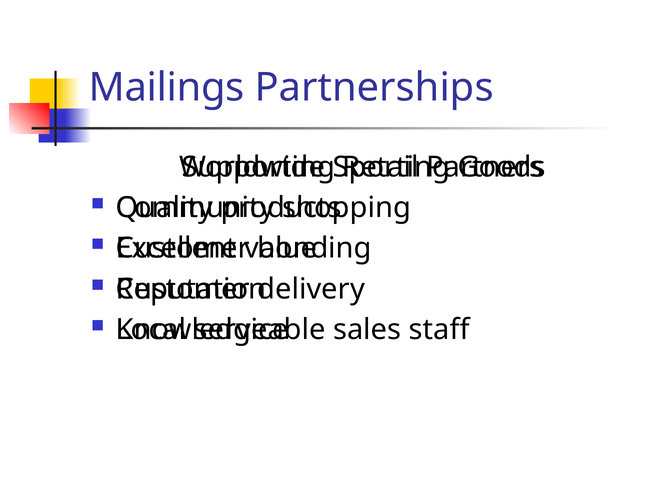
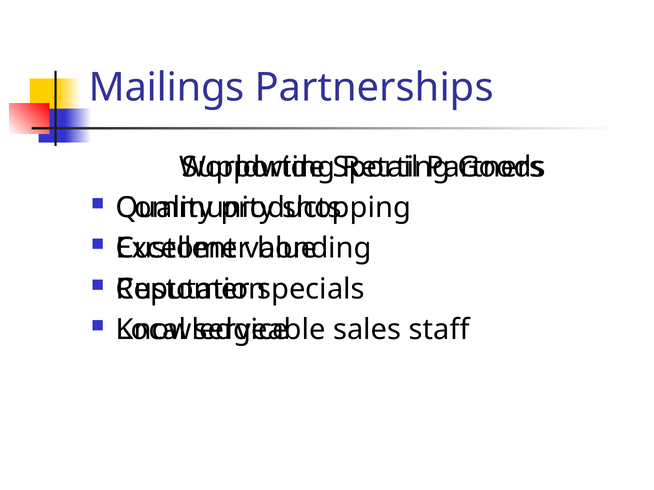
delivery: delivery -> specials
